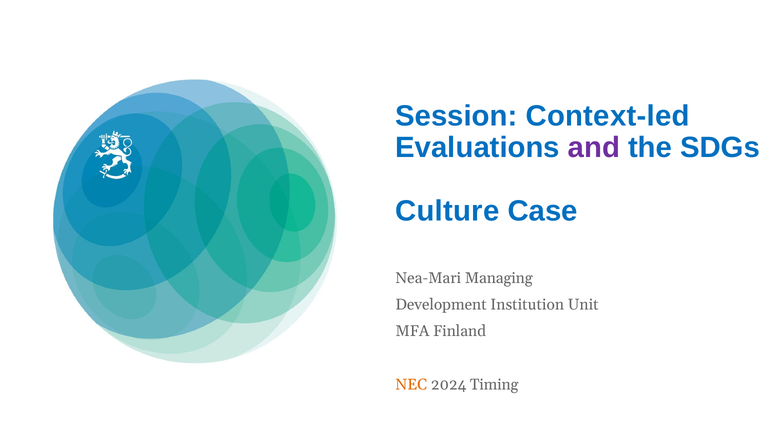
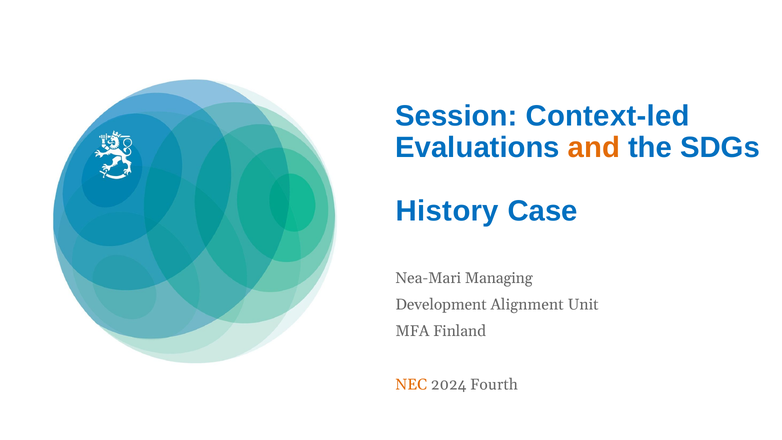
and colour: purple -> orange
Culture: Culture -> History
Institution: Institution -> Alignment
Timing: Timing -> Fourth
